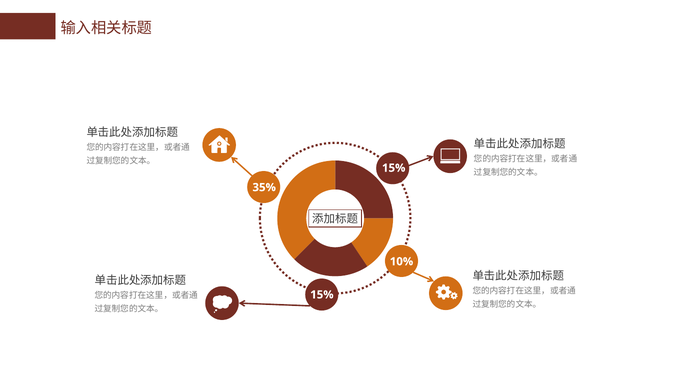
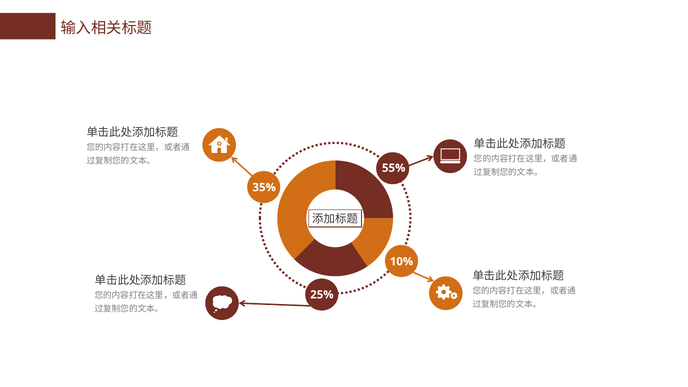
15% at (394, 168): 15% -> 55%
15% at (322, 295): 15% -> 25%
